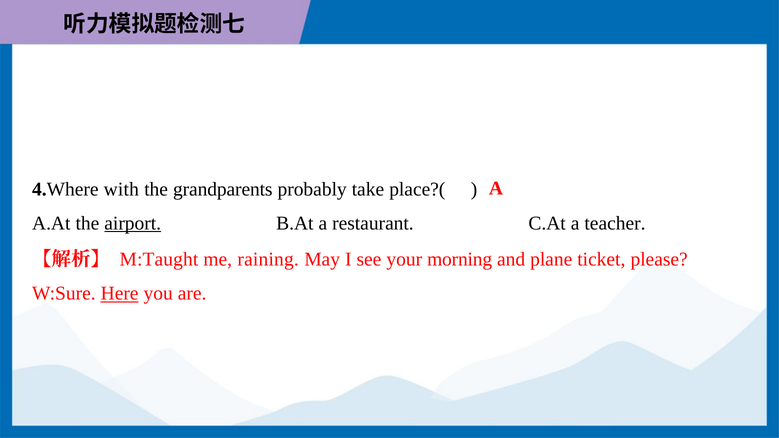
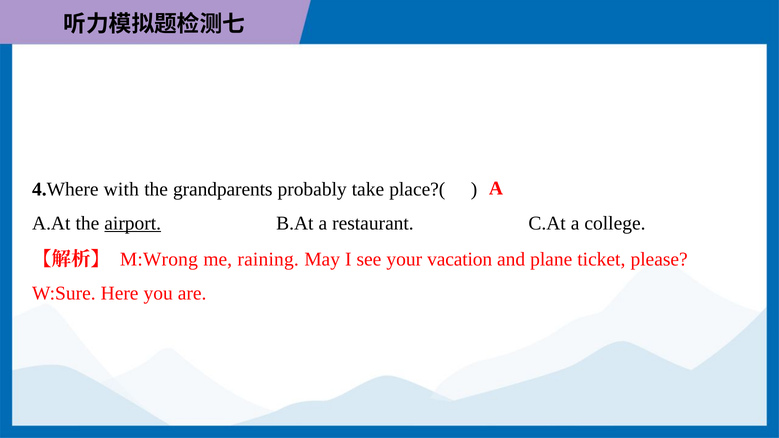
teacher: teacher -> college
M:Taught: M:Taught -> M:Wrong
morning: morning -> vacation
Here underline: present -> none
